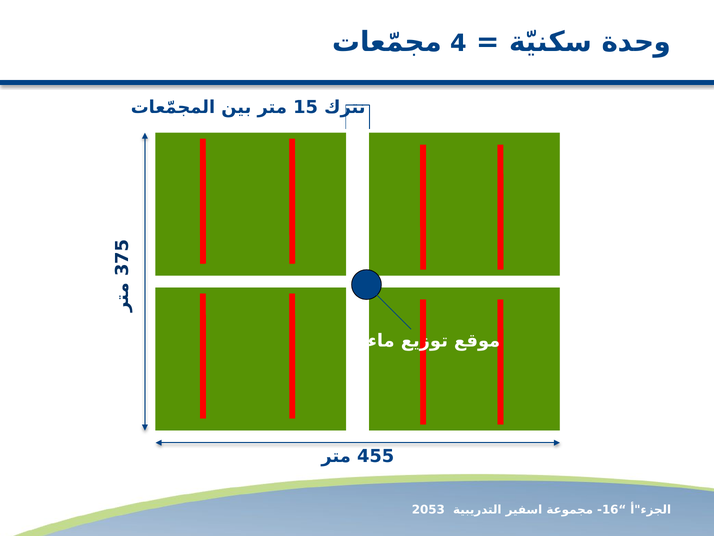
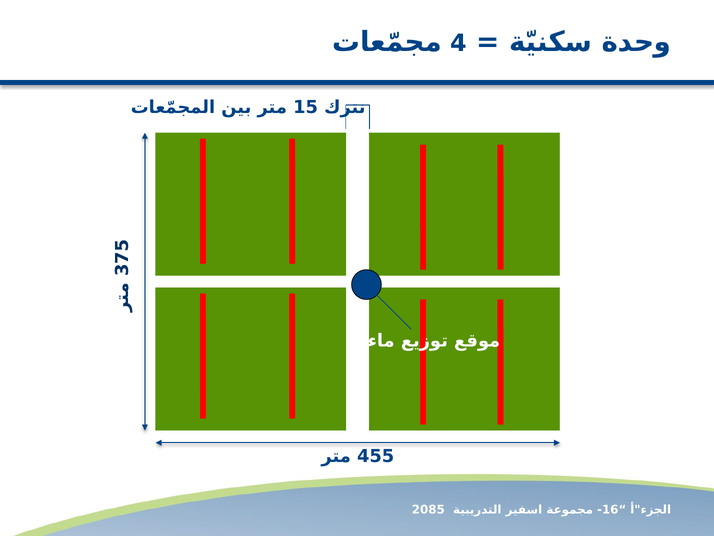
2053: 2053 -> 2085
